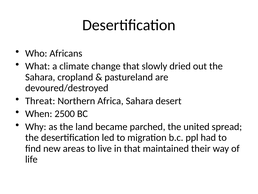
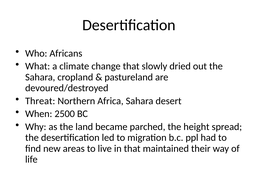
united: united -> height
